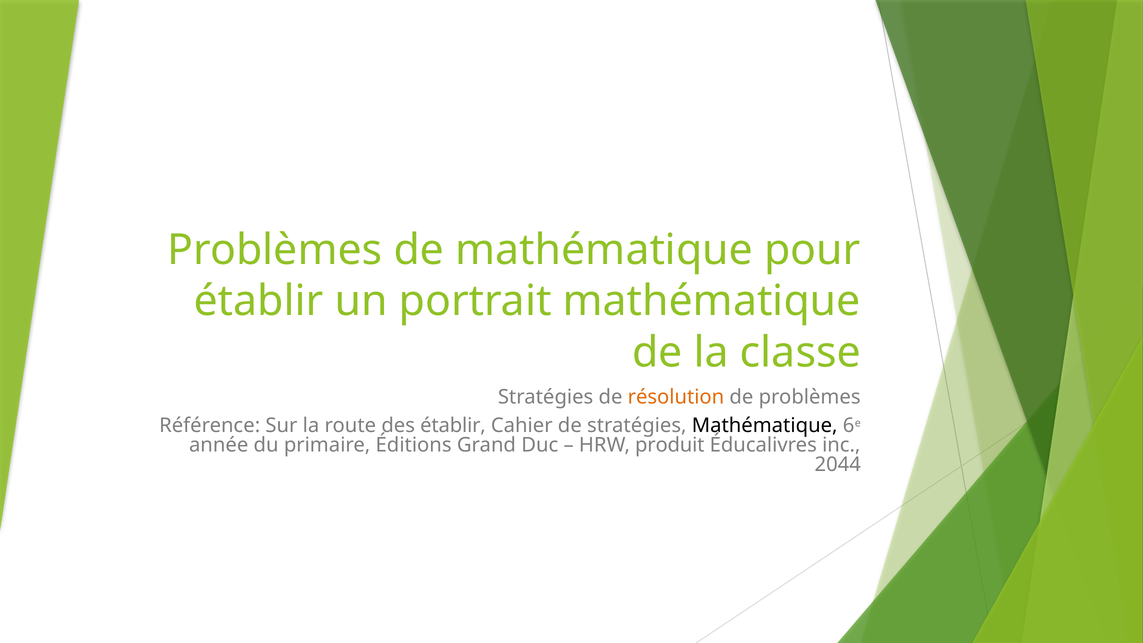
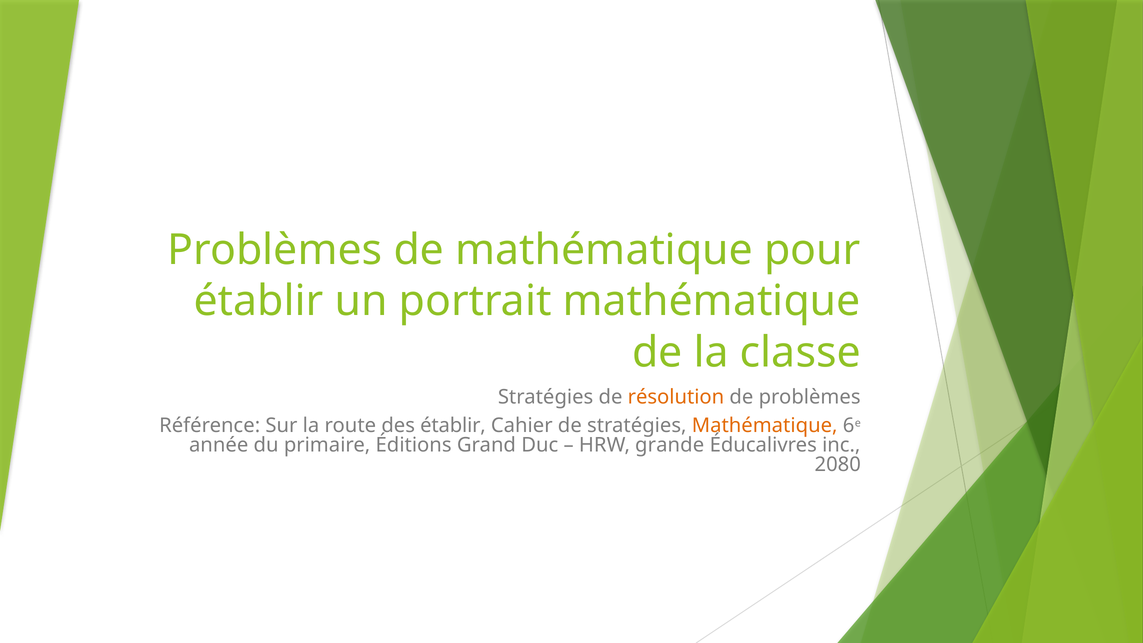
Mathématique at (765, 426) colour: black -> orange
produit: produit -> grande
2044: 2044 -> 2080
